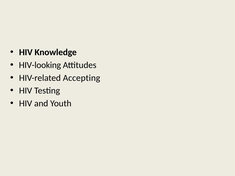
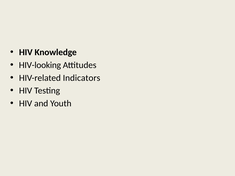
Accepting: Accepting -> Indicators
